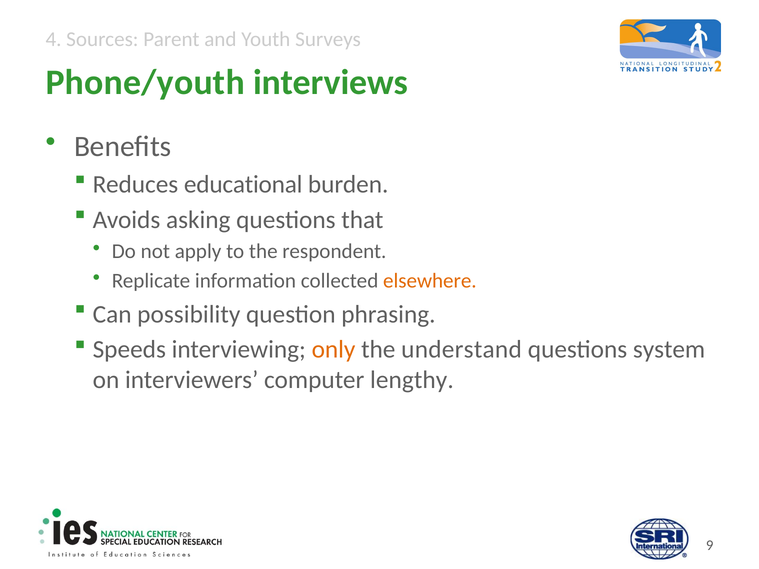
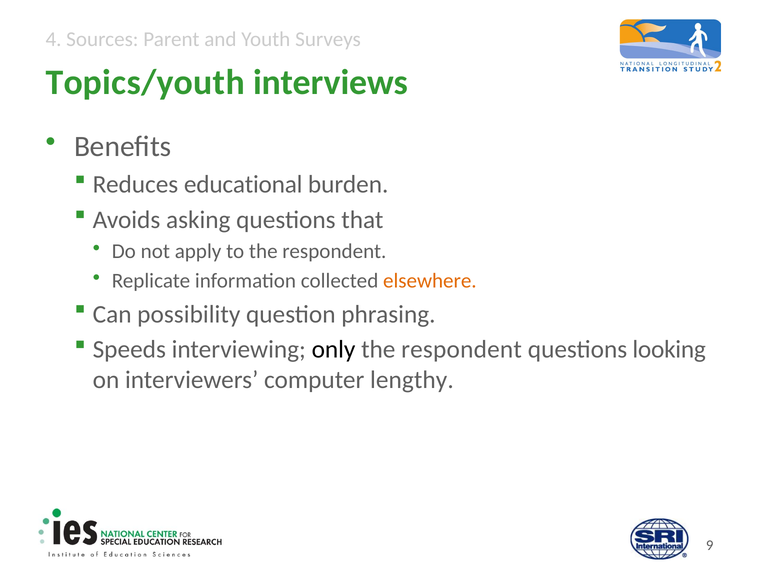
Phone/youth: Phone/youth -> Topics/youth
only colour: orange -> black
understand at (462, 350): understand -> respondent
system: system -> looking
